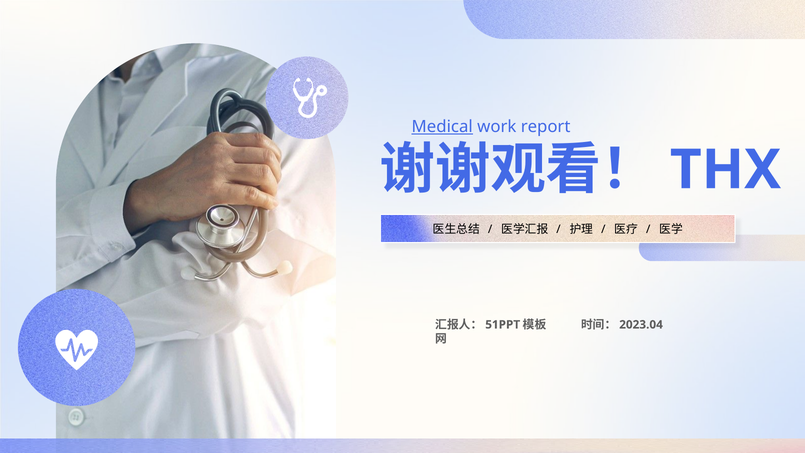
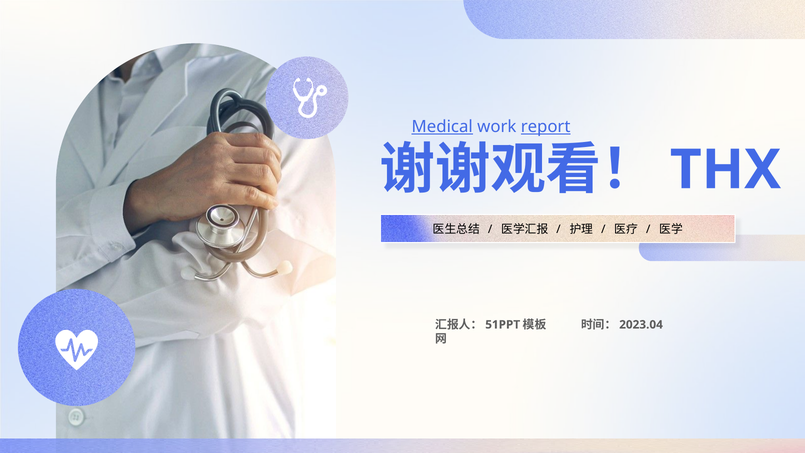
report underline: none -> present
